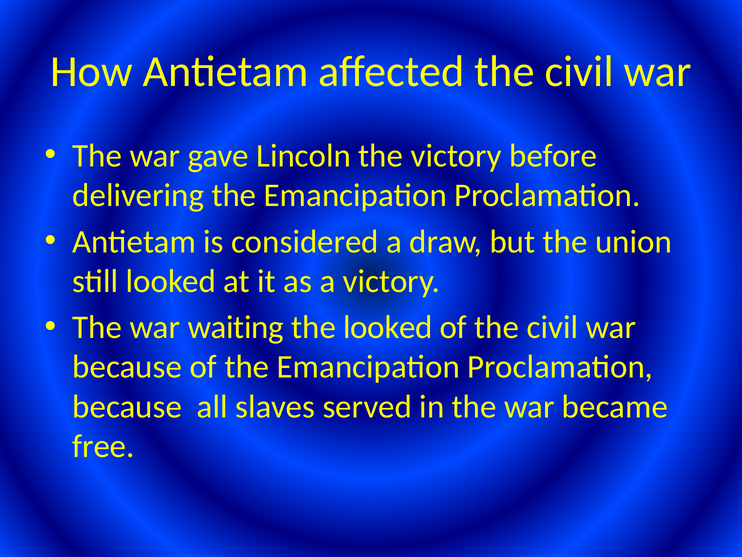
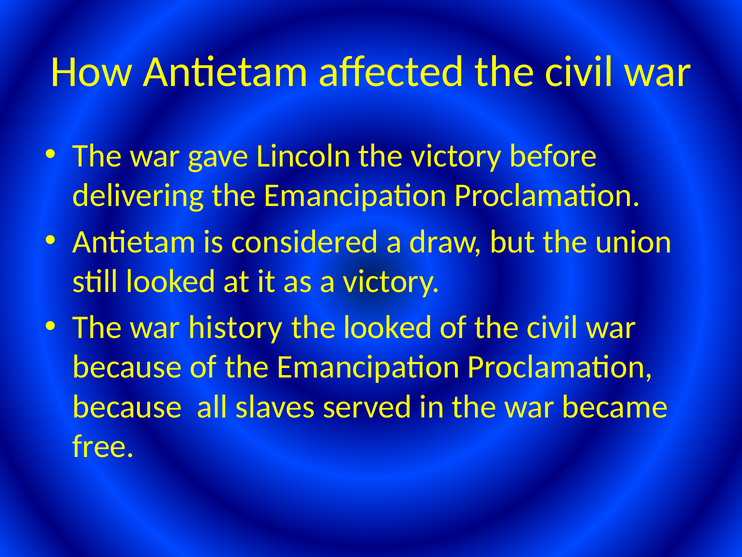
waiting: waiting -> history
